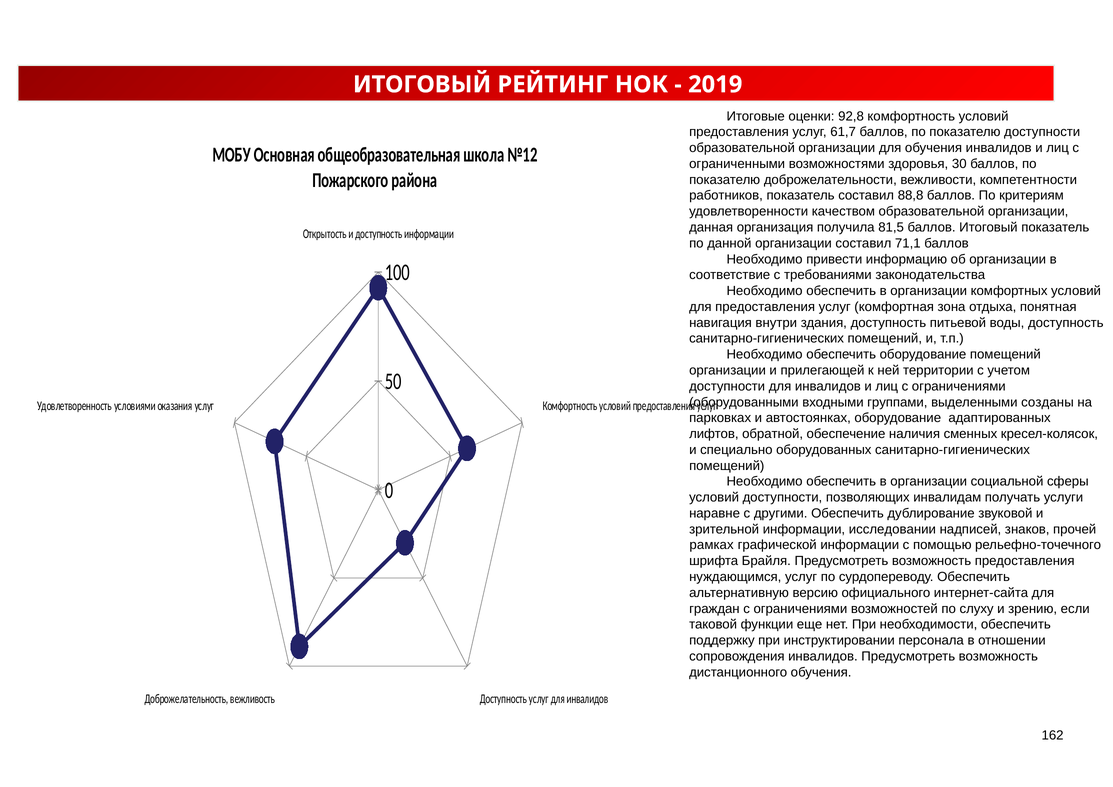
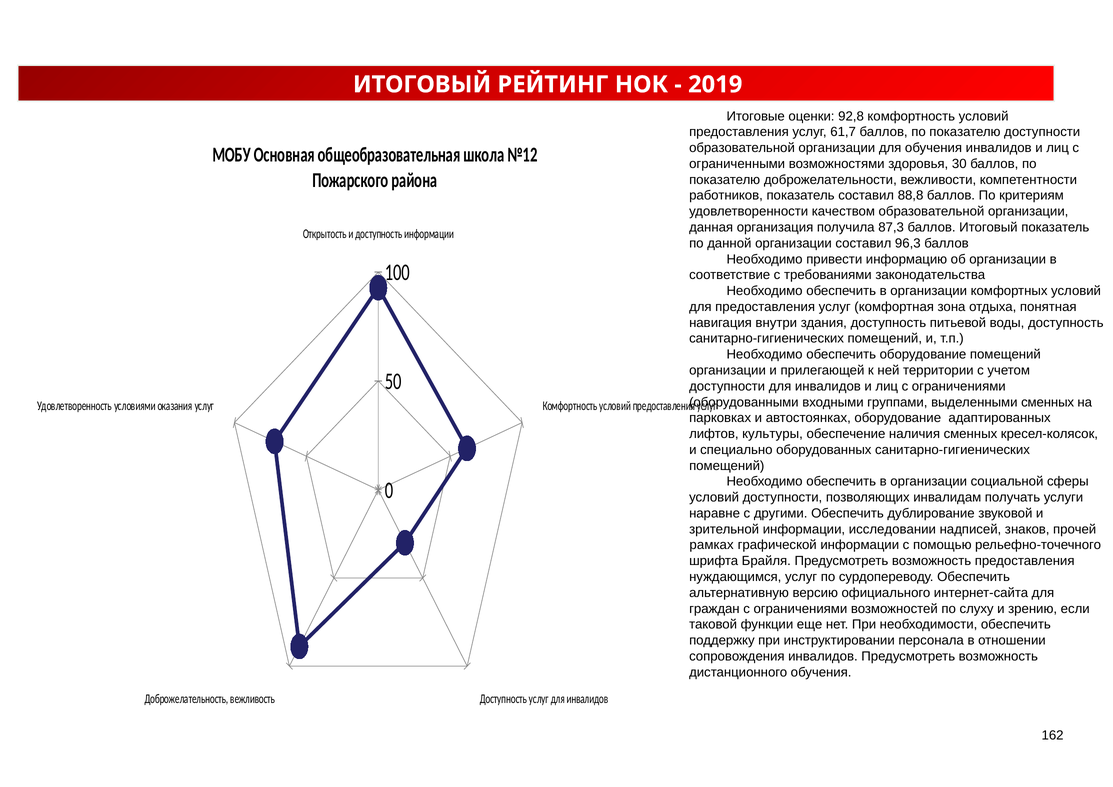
81,5: 81,5 -> 87,3
71,1: 71,1 -> 96,3
выделенными созданы: созданы -> сменных
обратной: обратной -> культуры
